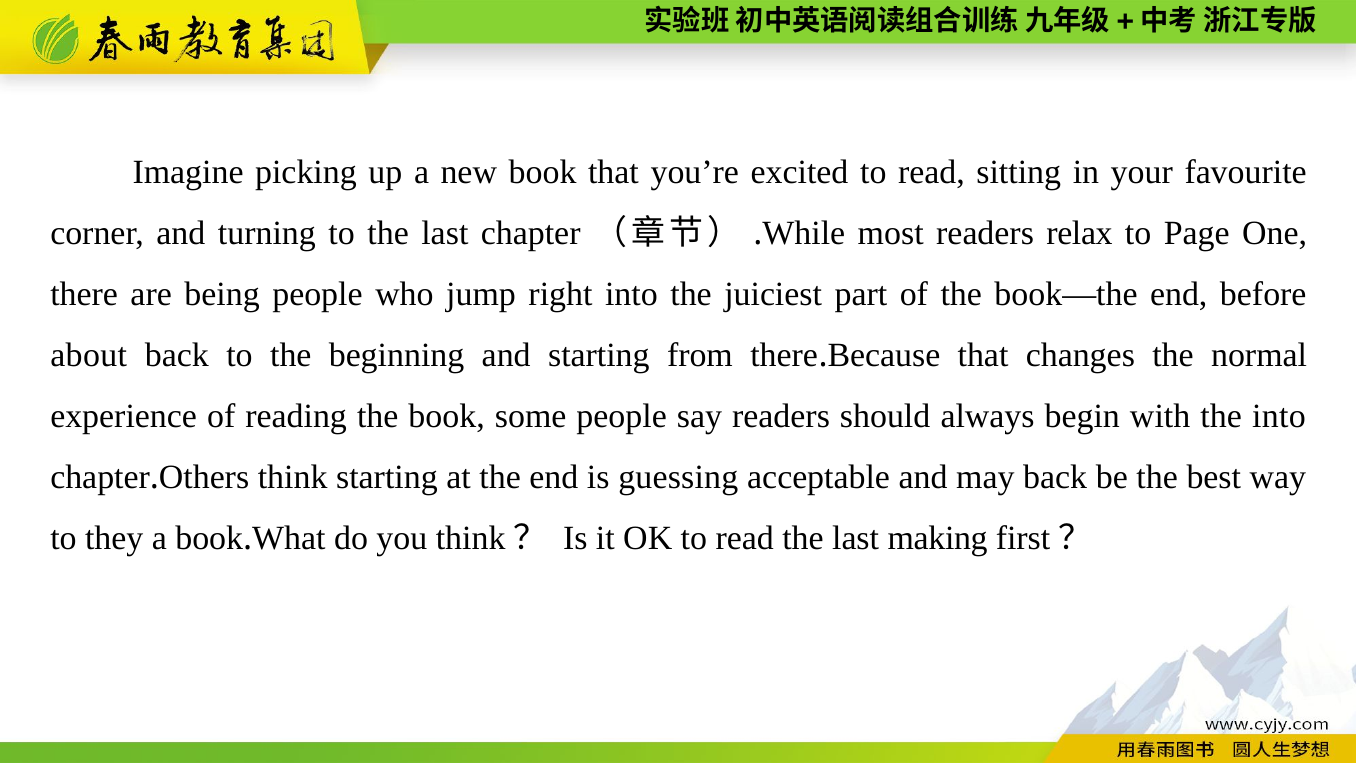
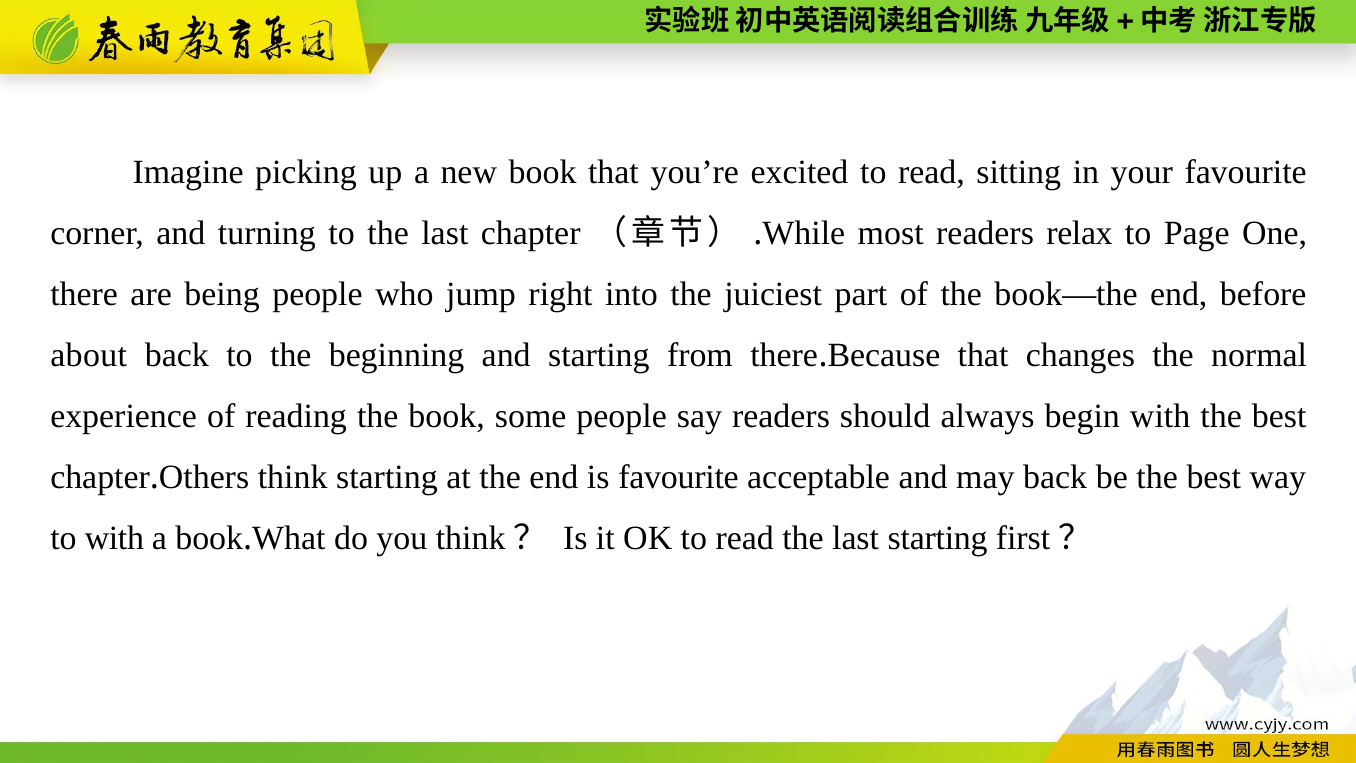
with the into: into -> best
is guessing: guessing -> favourite
to they: they -> with
last making: making -> starting
